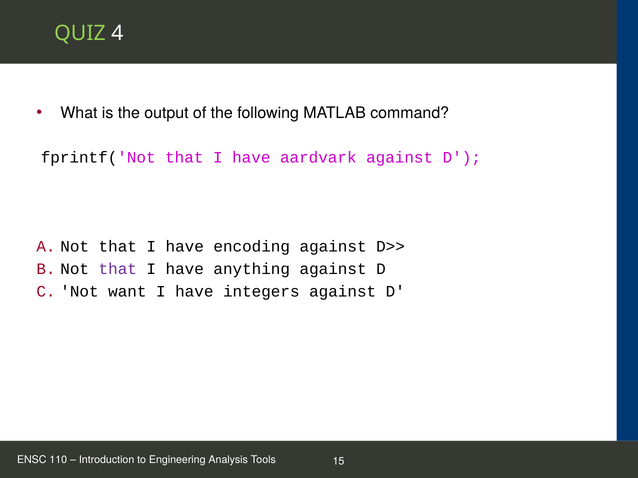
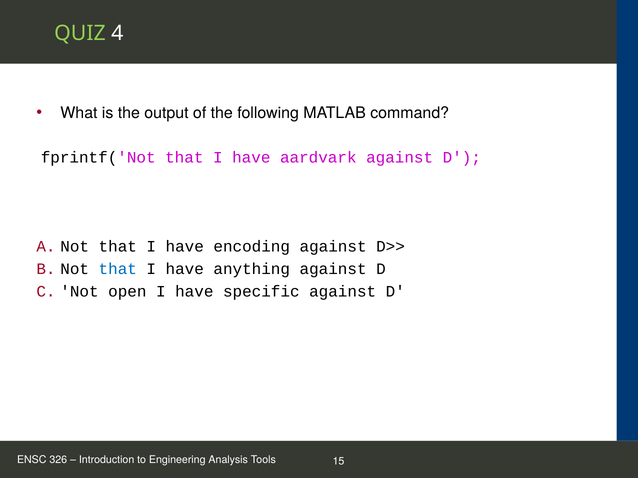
that at (118, 269) colour: purple -> blue
want: want -> open
integers: integers -> specific
110: 110 -> 326
